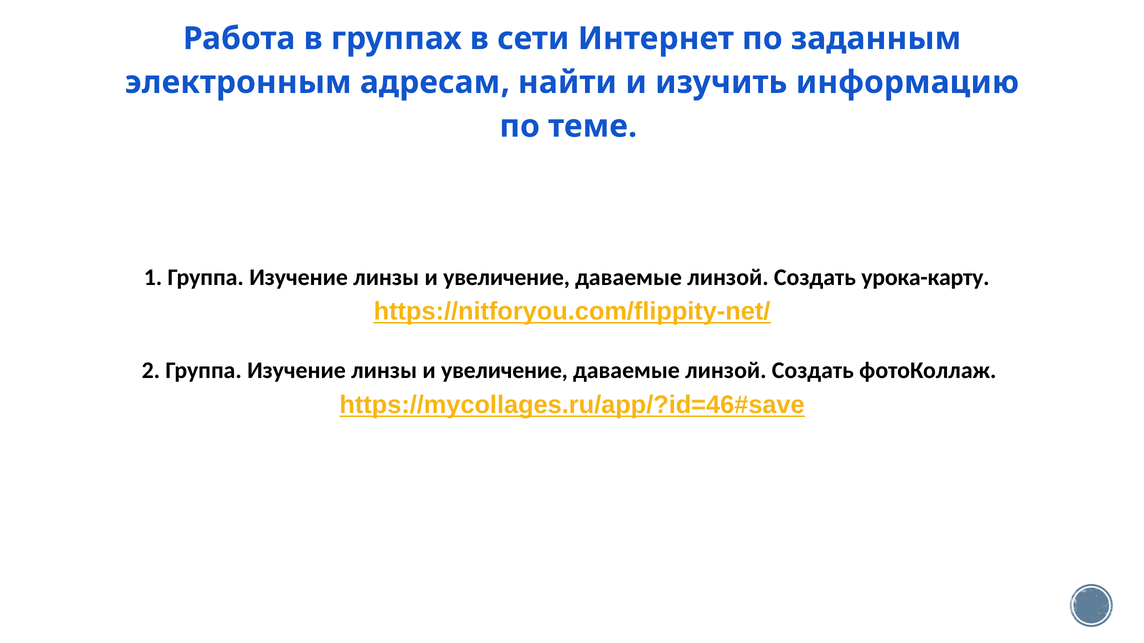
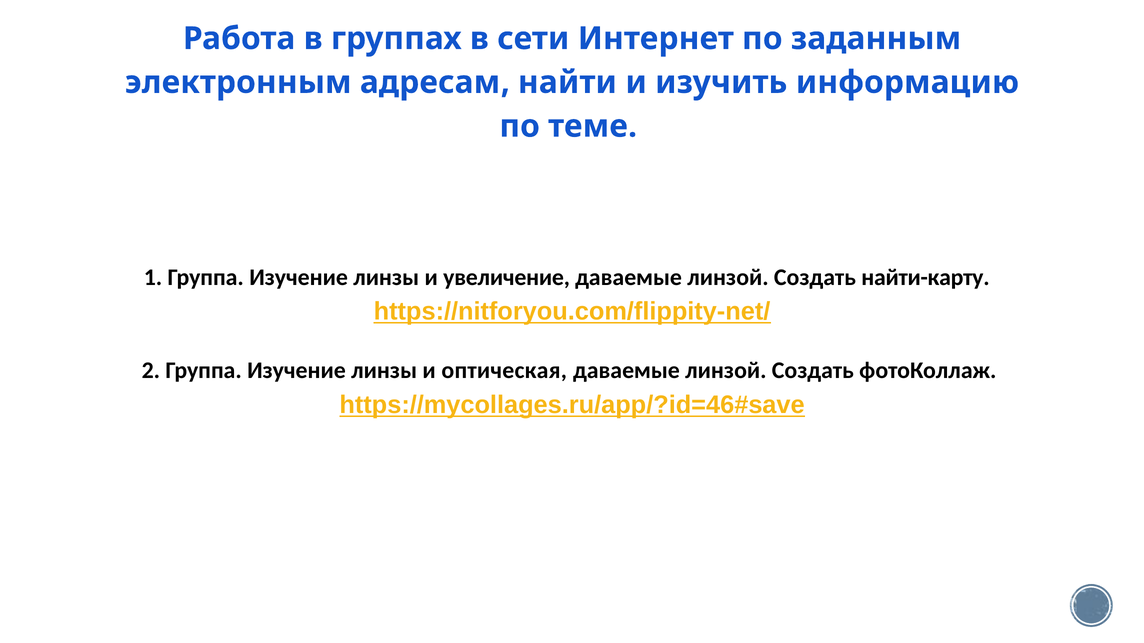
урока-карту: урока-карту -> найти-карту
увеличение at (504, 371): увеличение -> оптическая
